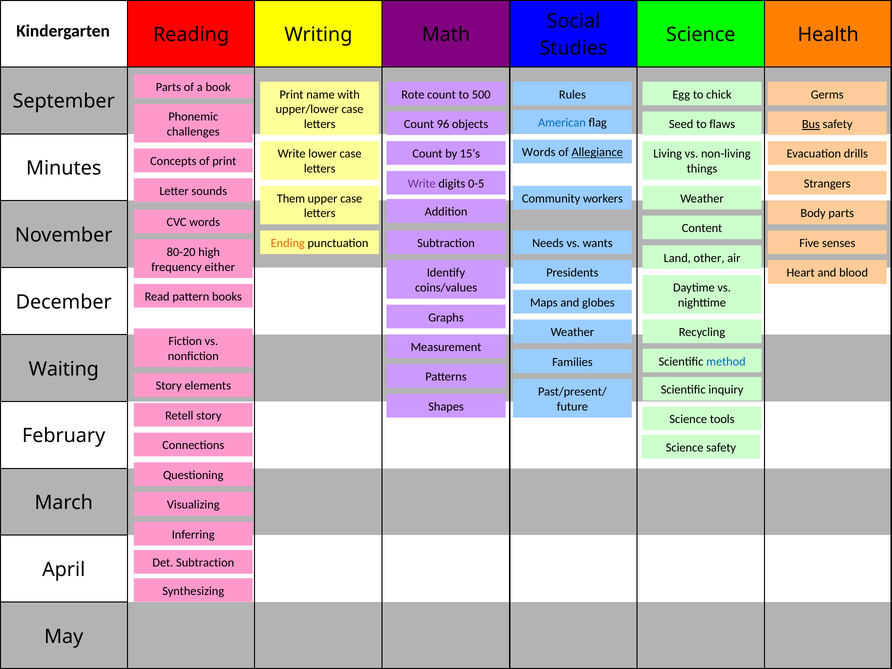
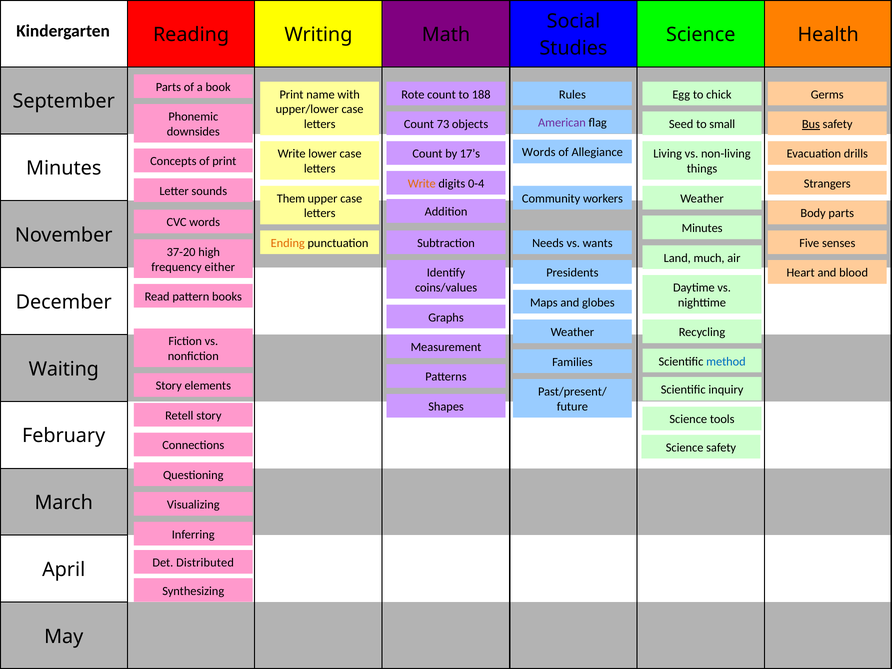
500: 500 -> 188
American colour: blue -> purple
96: 96 -> 73
flaws: flaws -> small
challenges: challenges -> downsides
Allegiance underline: present -> none
15’s: 15’s -> 17’s
Write at (422, 184) colour: purple -> orange
0-5: 0-5 -> 0-4
Content at (702, 228): Content -> Minutes
80-20: 80-20 -> 37-20
other: other -> much
Det Subtraction: Subtraction -> Distributed
